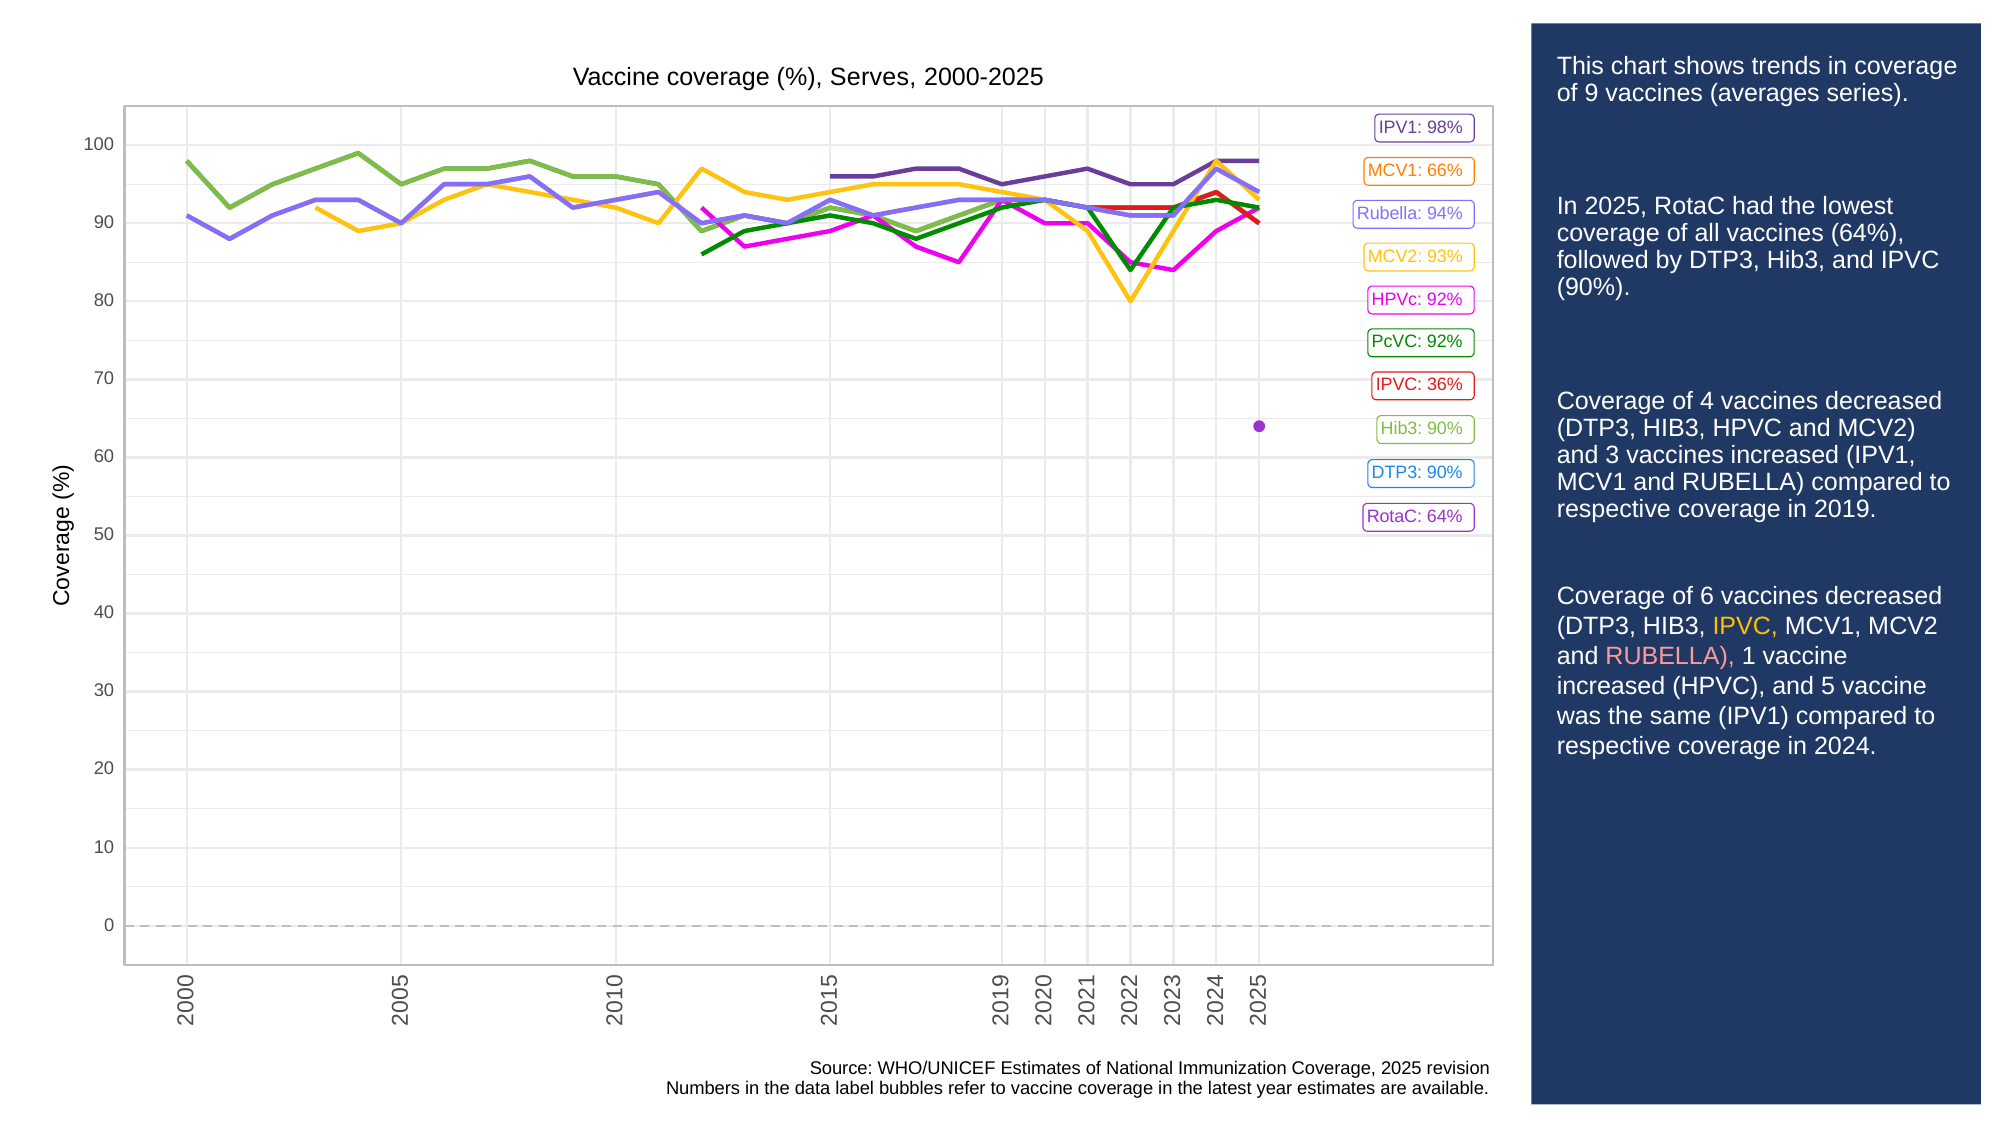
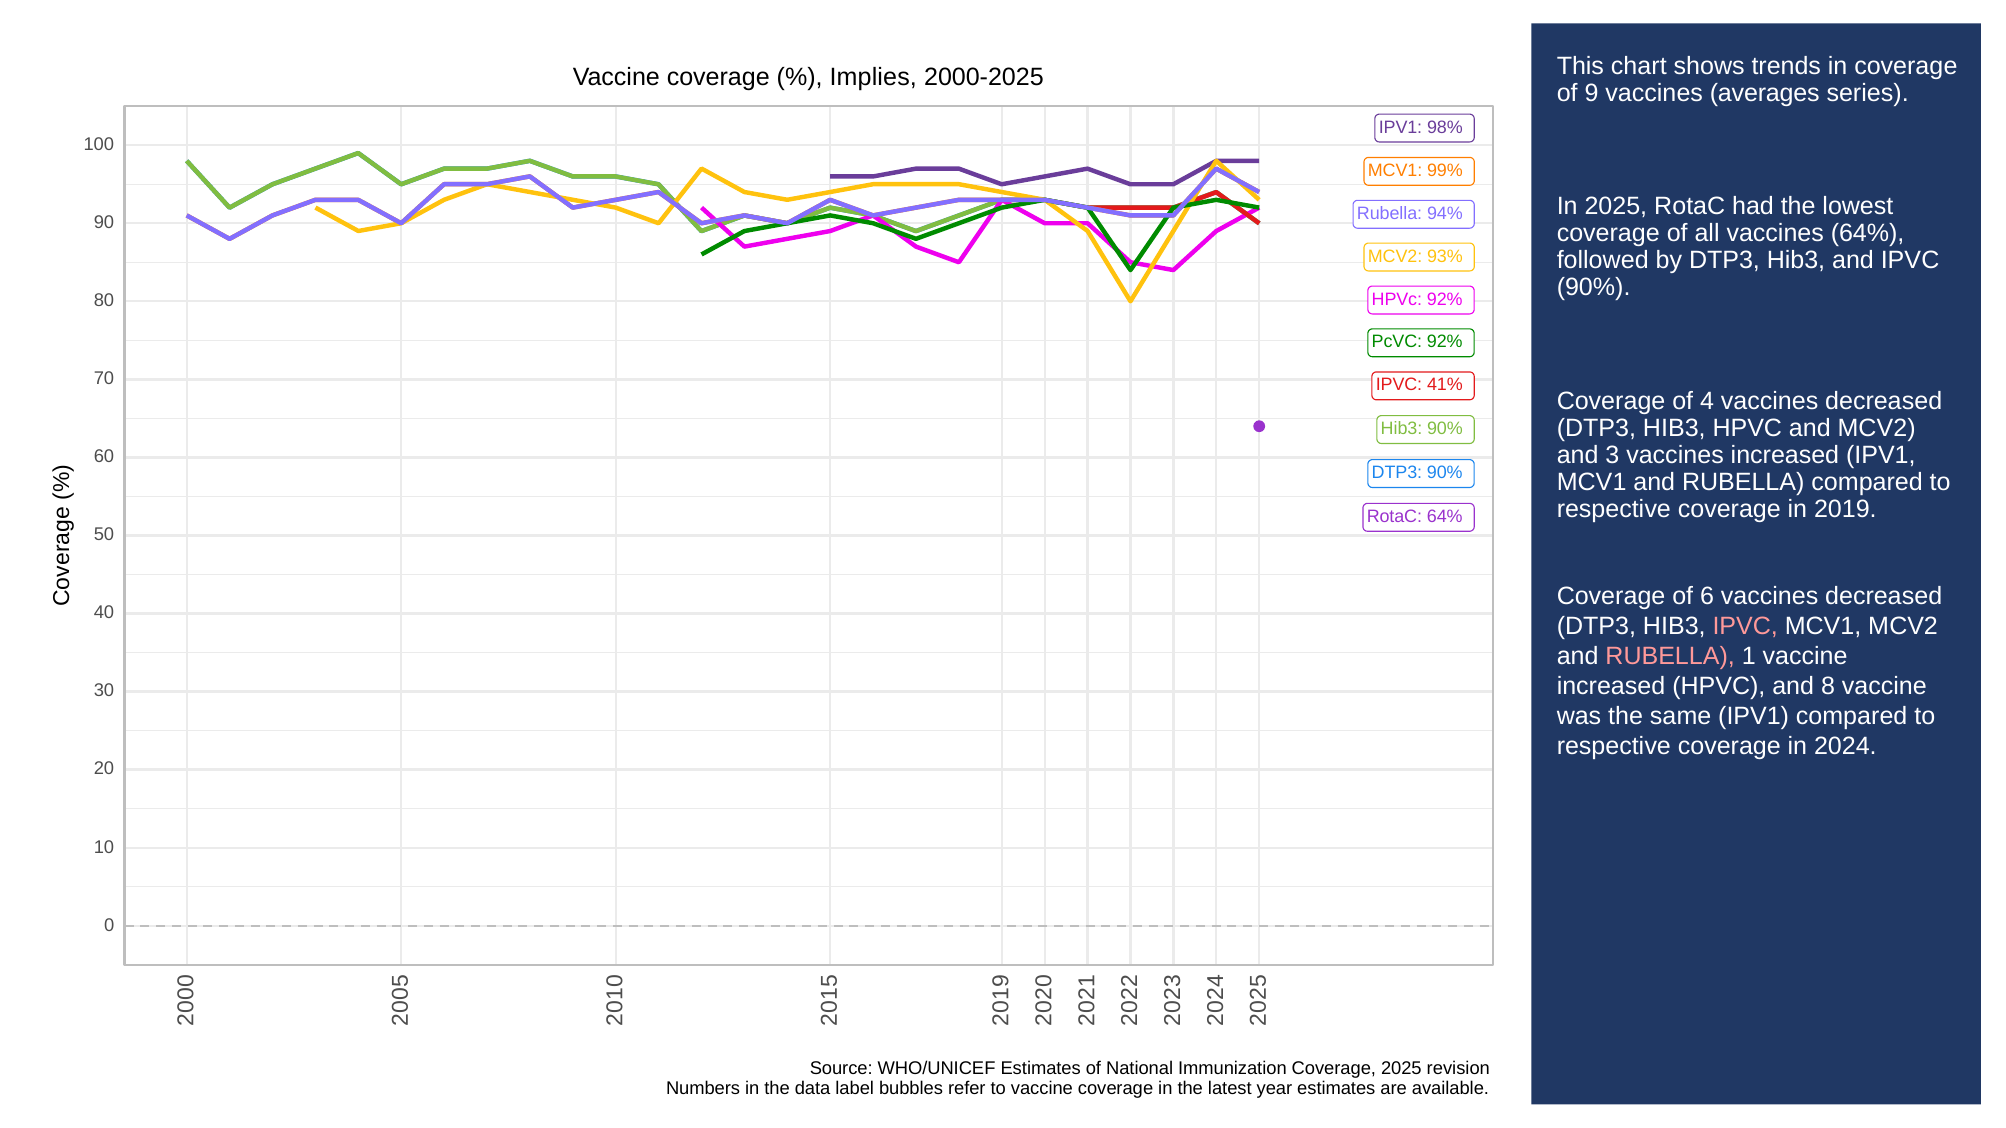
Serves: Serves -> Implies
66%: 66% -> 99%
36%: 36% -> 41%
IPVC at (1745, 626) colour: yellow -> pink
and 5: 5 -> 8
